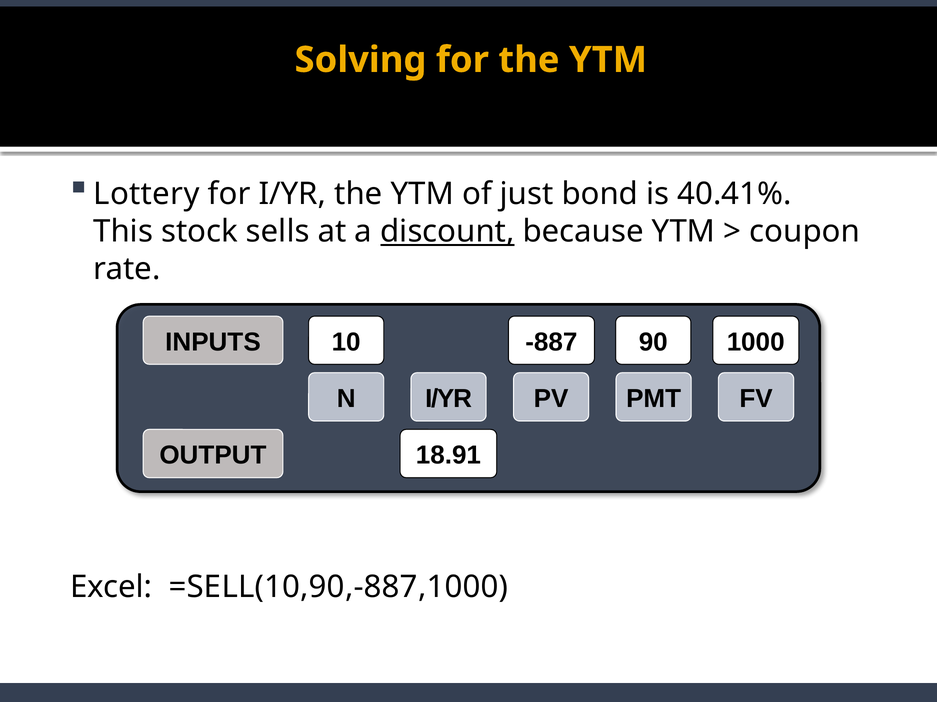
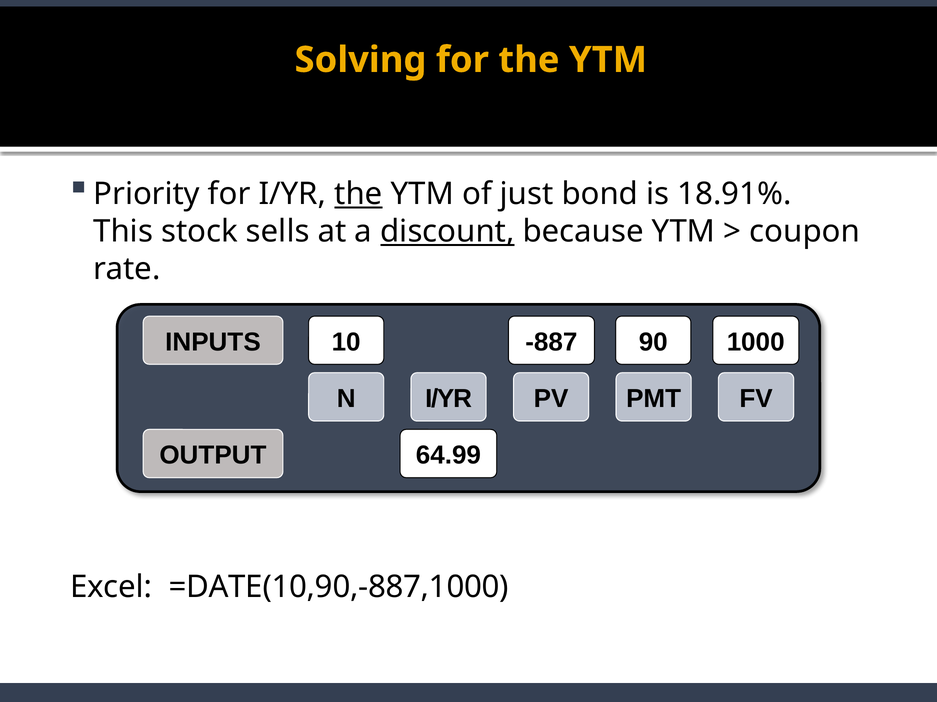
Lottery: Lottery -> Priority
the at (358, 194) underline: none -> present
40.41%: 40.41% -> 18.91%
18.91: 18.91 -> 64.99
=SELL(10,90,-887,1000: =SELL(10,90,-887,1000 -> =DATE(10,90,-887,1000
